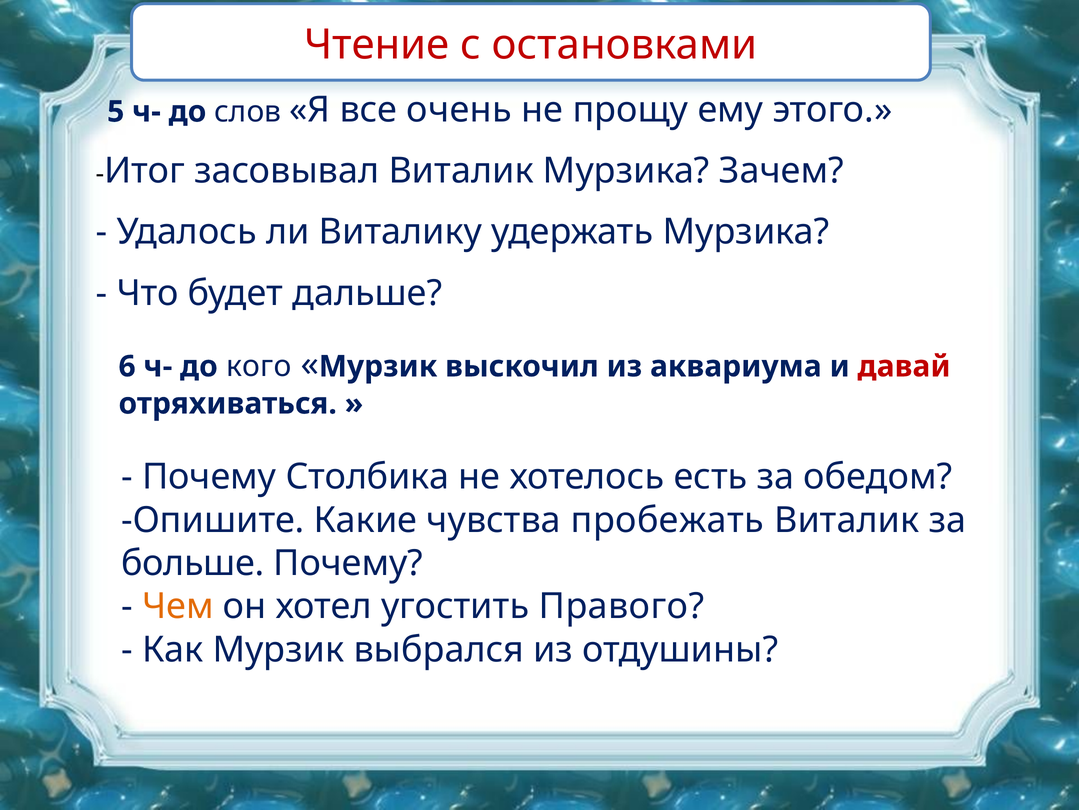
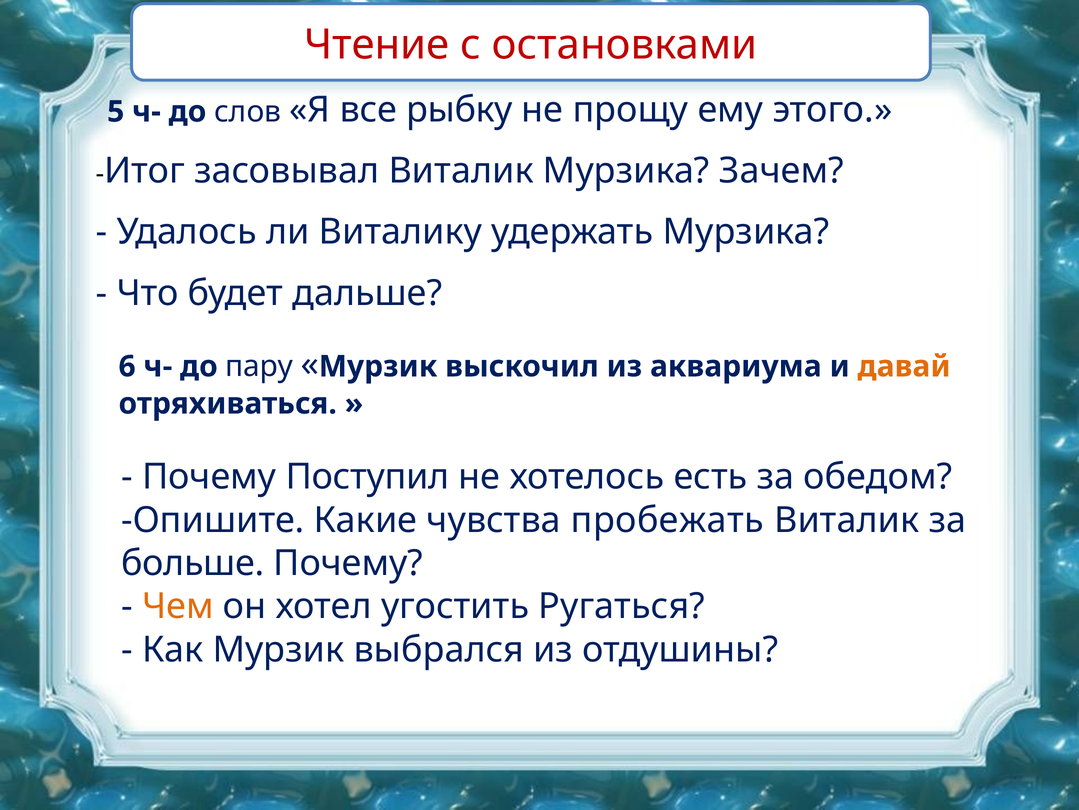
очень: очень -> рыбку
кого: кого -> пару
давай colour: red -> orange
Столбика: Столбика -> Поступил
Правого: Правого -> Ругаться
